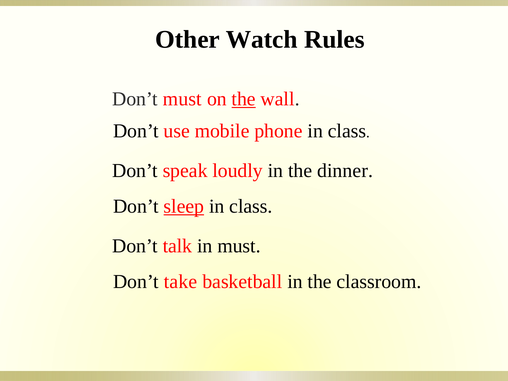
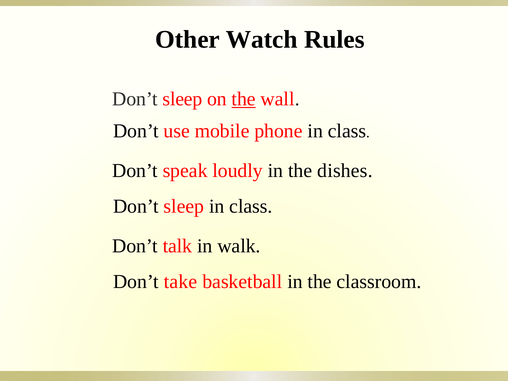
must at (182, 99): must -> sleep
dinner: dinner -> dishes
sleep at (184, 206) underline: present -> none
in must: must -> walk
